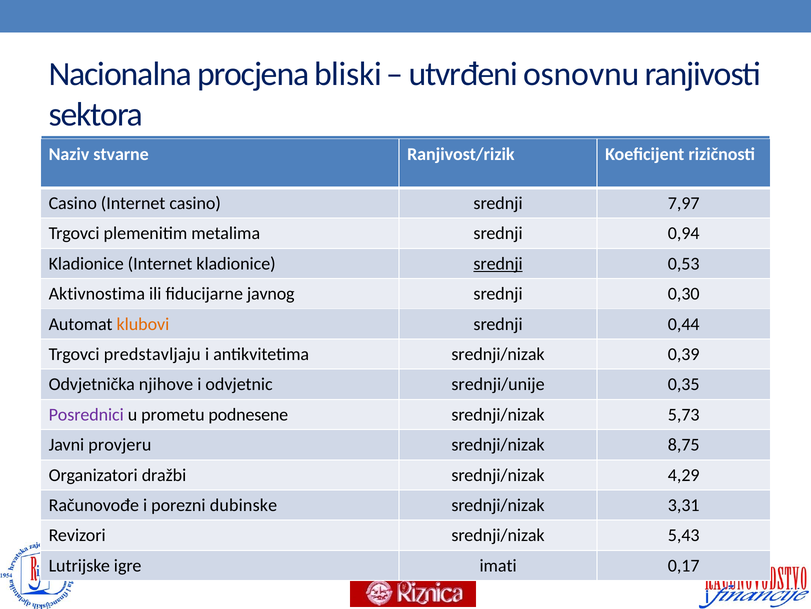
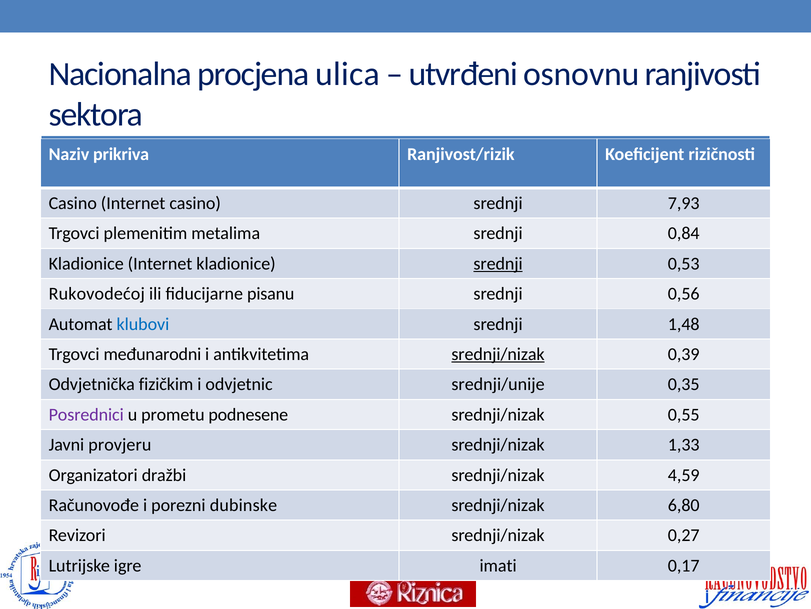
bliski: bliski -> ulica
stvarne: stvarne -> prikriva
7,97: 7,97 -> 7,93
0,94: 0,94 -> 0,84
Aktivnostima: Aktivnostima -> Rukovodećoj
javnog: javnog -> pisanu
0,30: 0,30 -> 0,56
klubovi colour: orange -> blue
0,44: 0,44 -> 1,48
predstavljaju: predstavljaju -> međunarodni
srednji/nizak at (498, 354) underline: none -> present
njihove: njihove -> fizičkim
5,73: 5,73 -> 0,55
8,75: 8,75 -> 1,33
4,29: 4,29 -> 4,59
3,31: 3,31 -> 6,80
5,43: 5,43 -> 0,27
